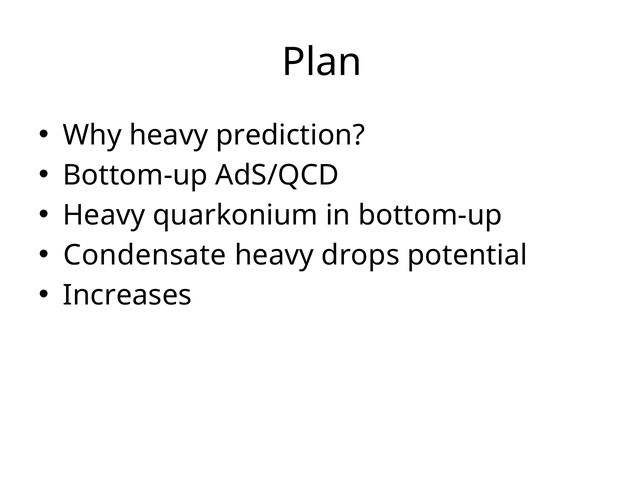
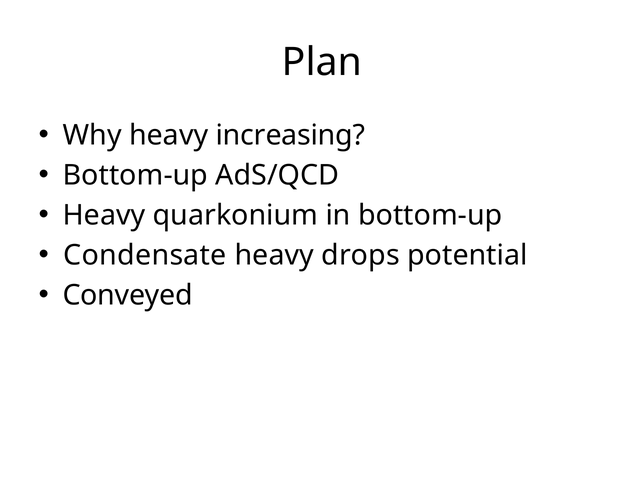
prediction: prediction -> increasing
Increases: Increases -> Conveyed
